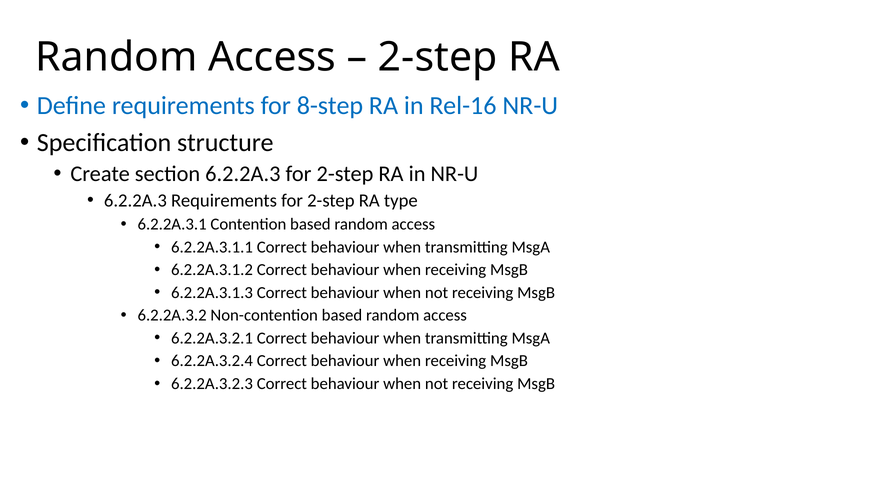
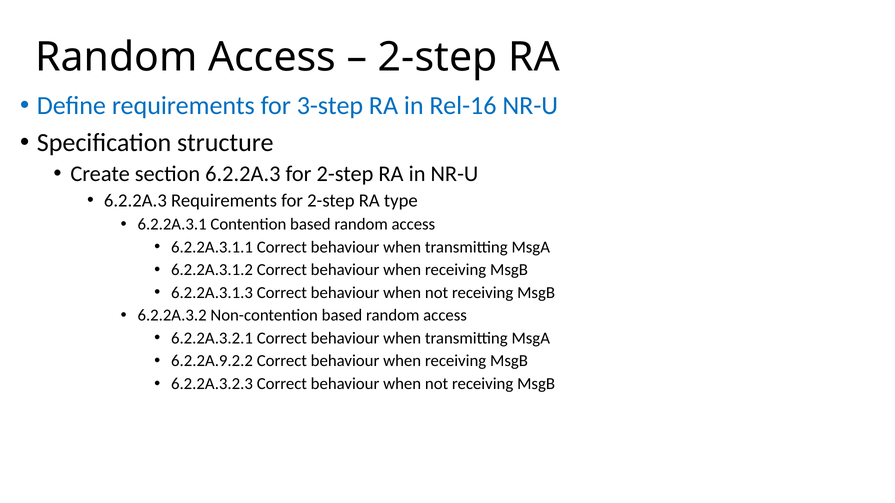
8-step: 8-step -> 3-step
6.2.2A.3.2.4: 6.2.2A.3.2.4 -> 6.2.2A.9.2.2
